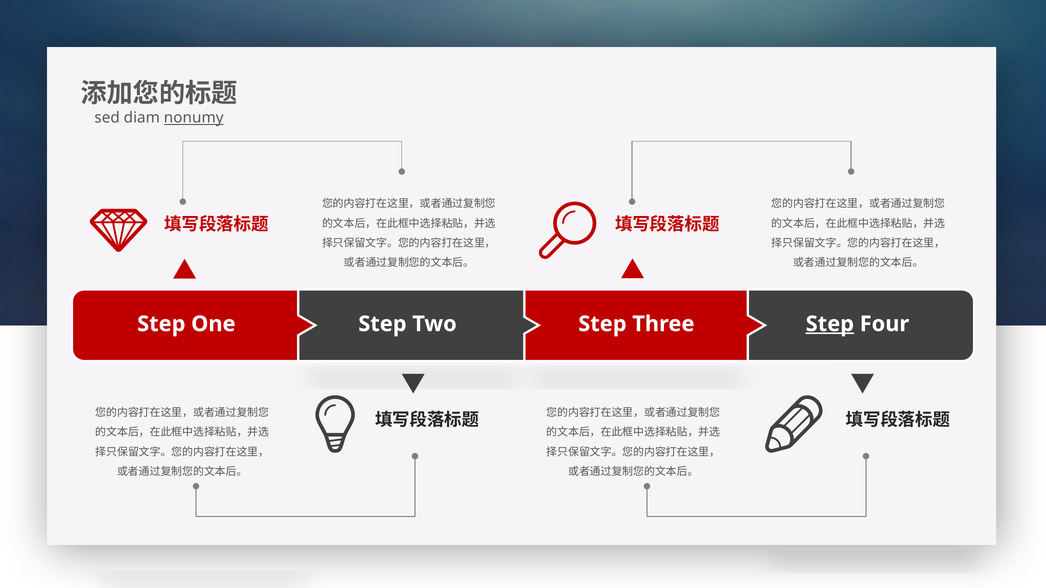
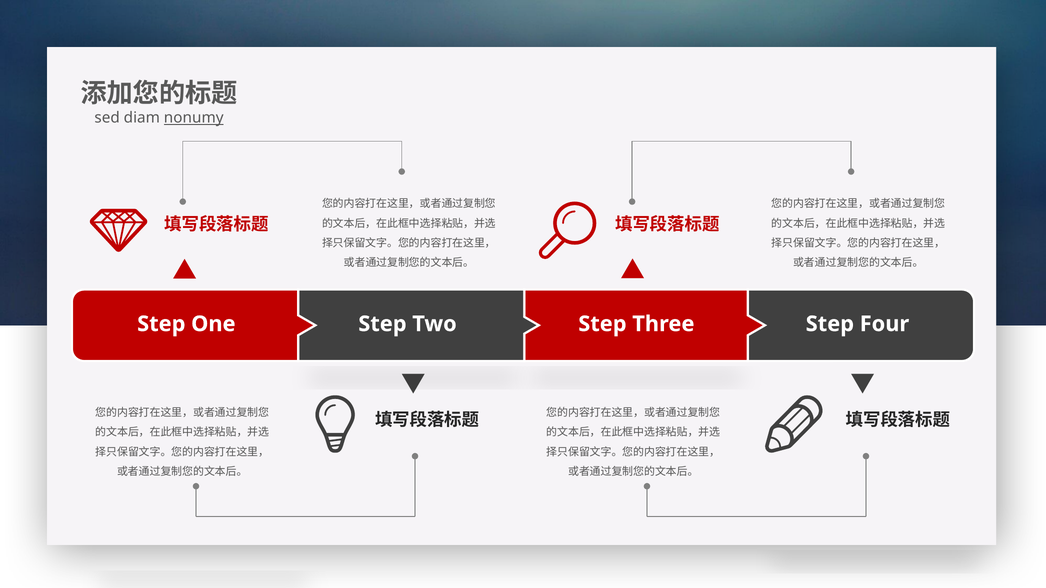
Step at (830, 324) underline: present -> none
